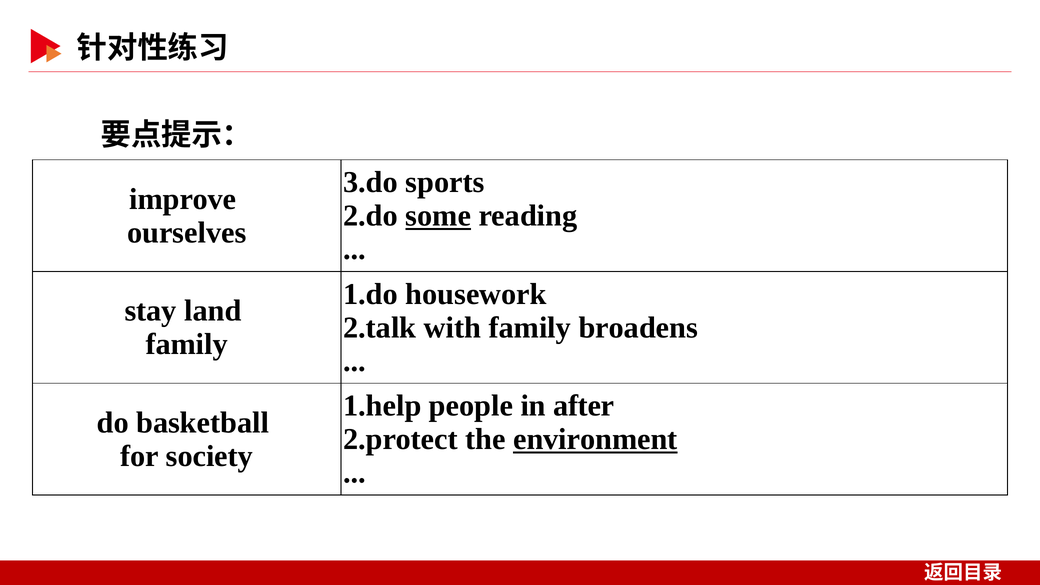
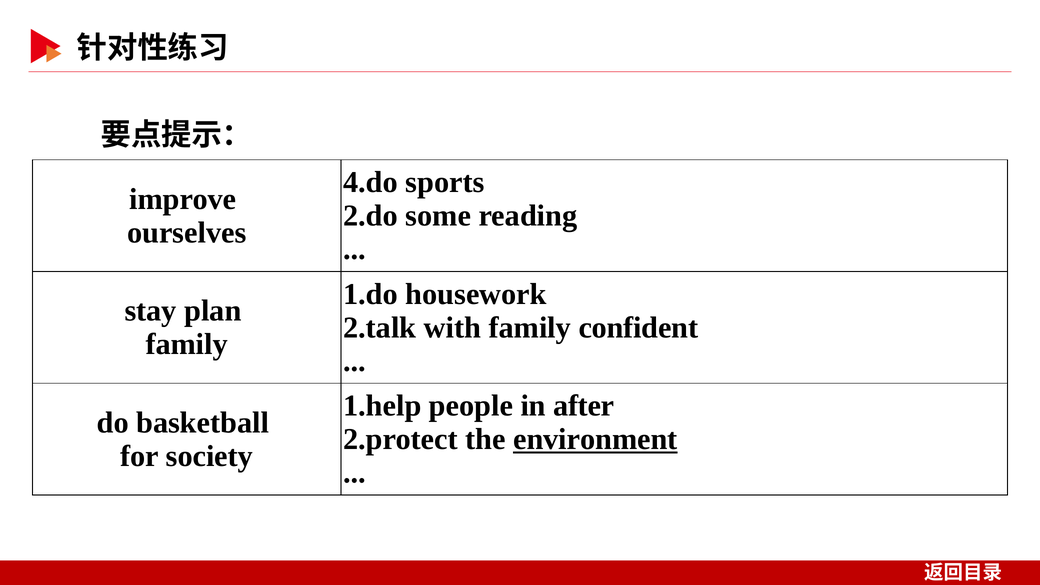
3.do: 3.do -> 4.do
some underline: present -> none
land: land -> plan
broadens: broadens -> confident
